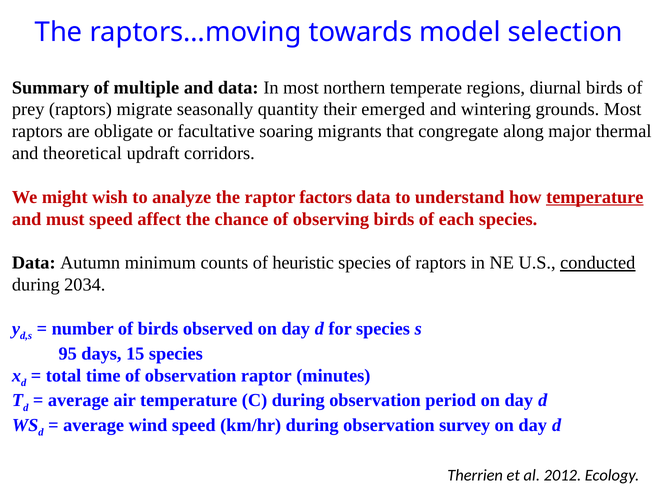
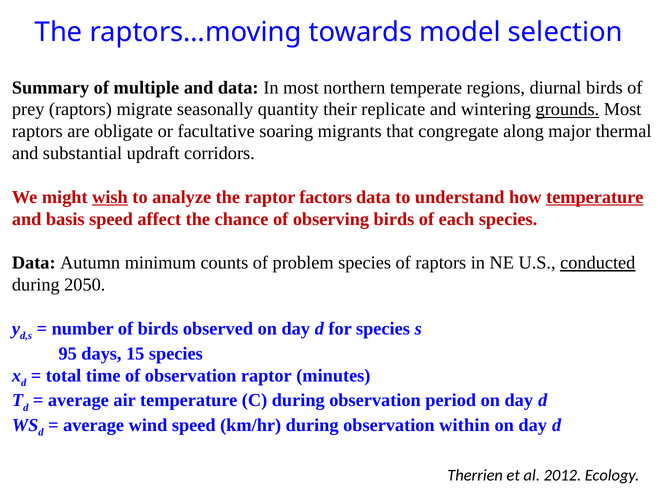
emerged: emerged -> replicate
grounds underline: none -> present
theoretical: theoretical -> substantial
wish underline: none -> present
must: must -> basis
heuristic: heuristic -> problem
2034: 2034 -> 2050
survey: survey -> within
